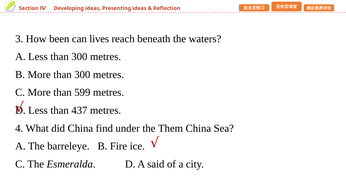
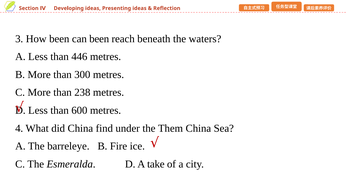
can lives: lives -> been
Less than 300: 300 -> 446
599: 599 -> 238
437: 437 -> 600
said: said -> take
